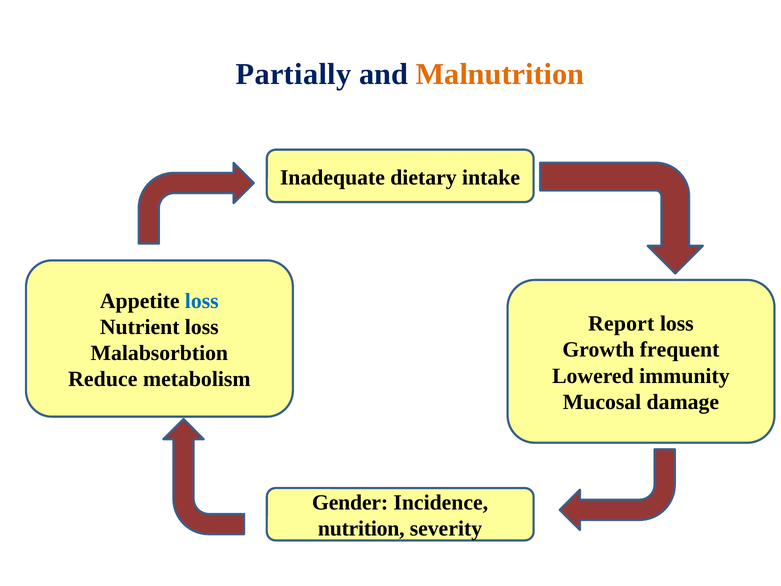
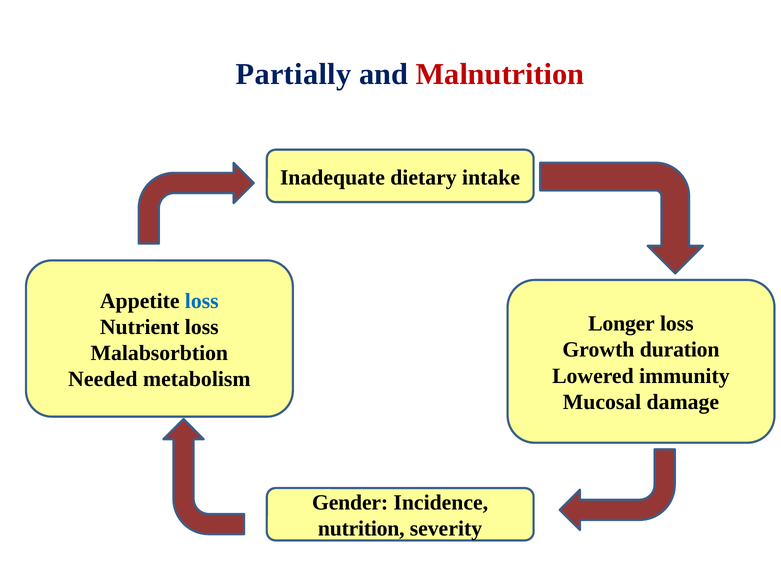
Malnutrition colour: orange -> red
Report: Report -> Longer
frequent: frequent -> duration
Reduce: Reduce -> Needed
